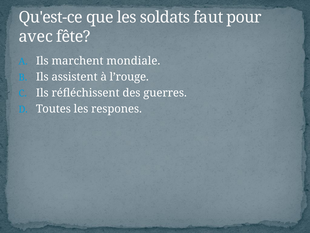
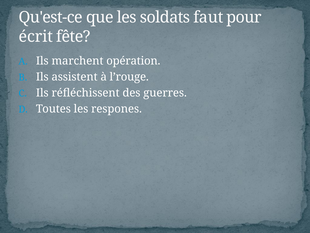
avec: avec -> écrit
mondiale: mondiale -> opération
